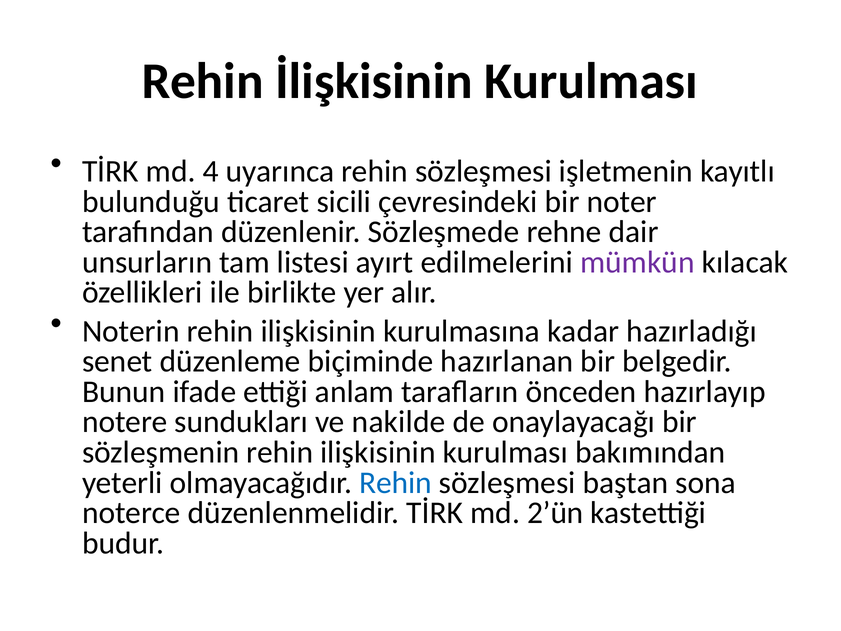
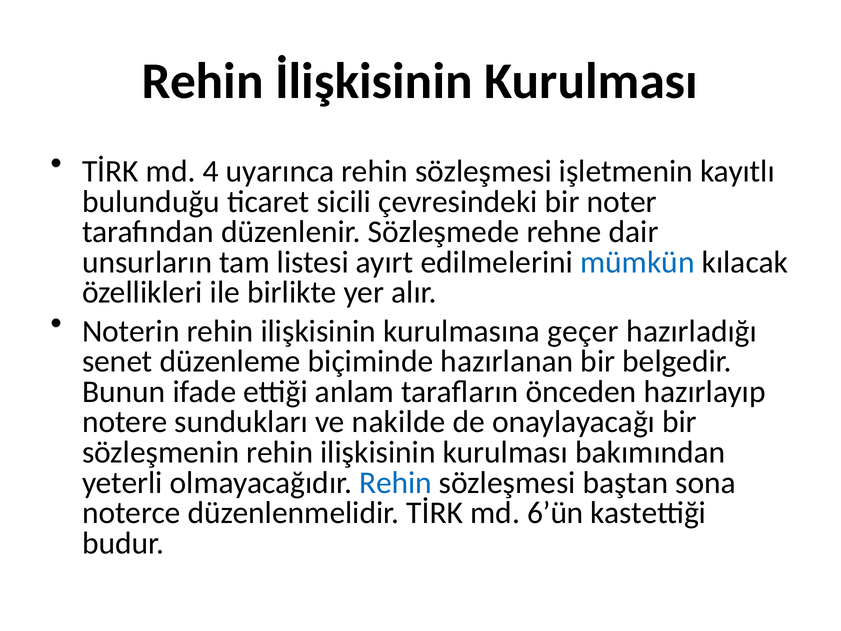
mümkün colour: purple -> blue
kadar: kadar -> geçer
2’ün: 2’ün -> 6’ün
